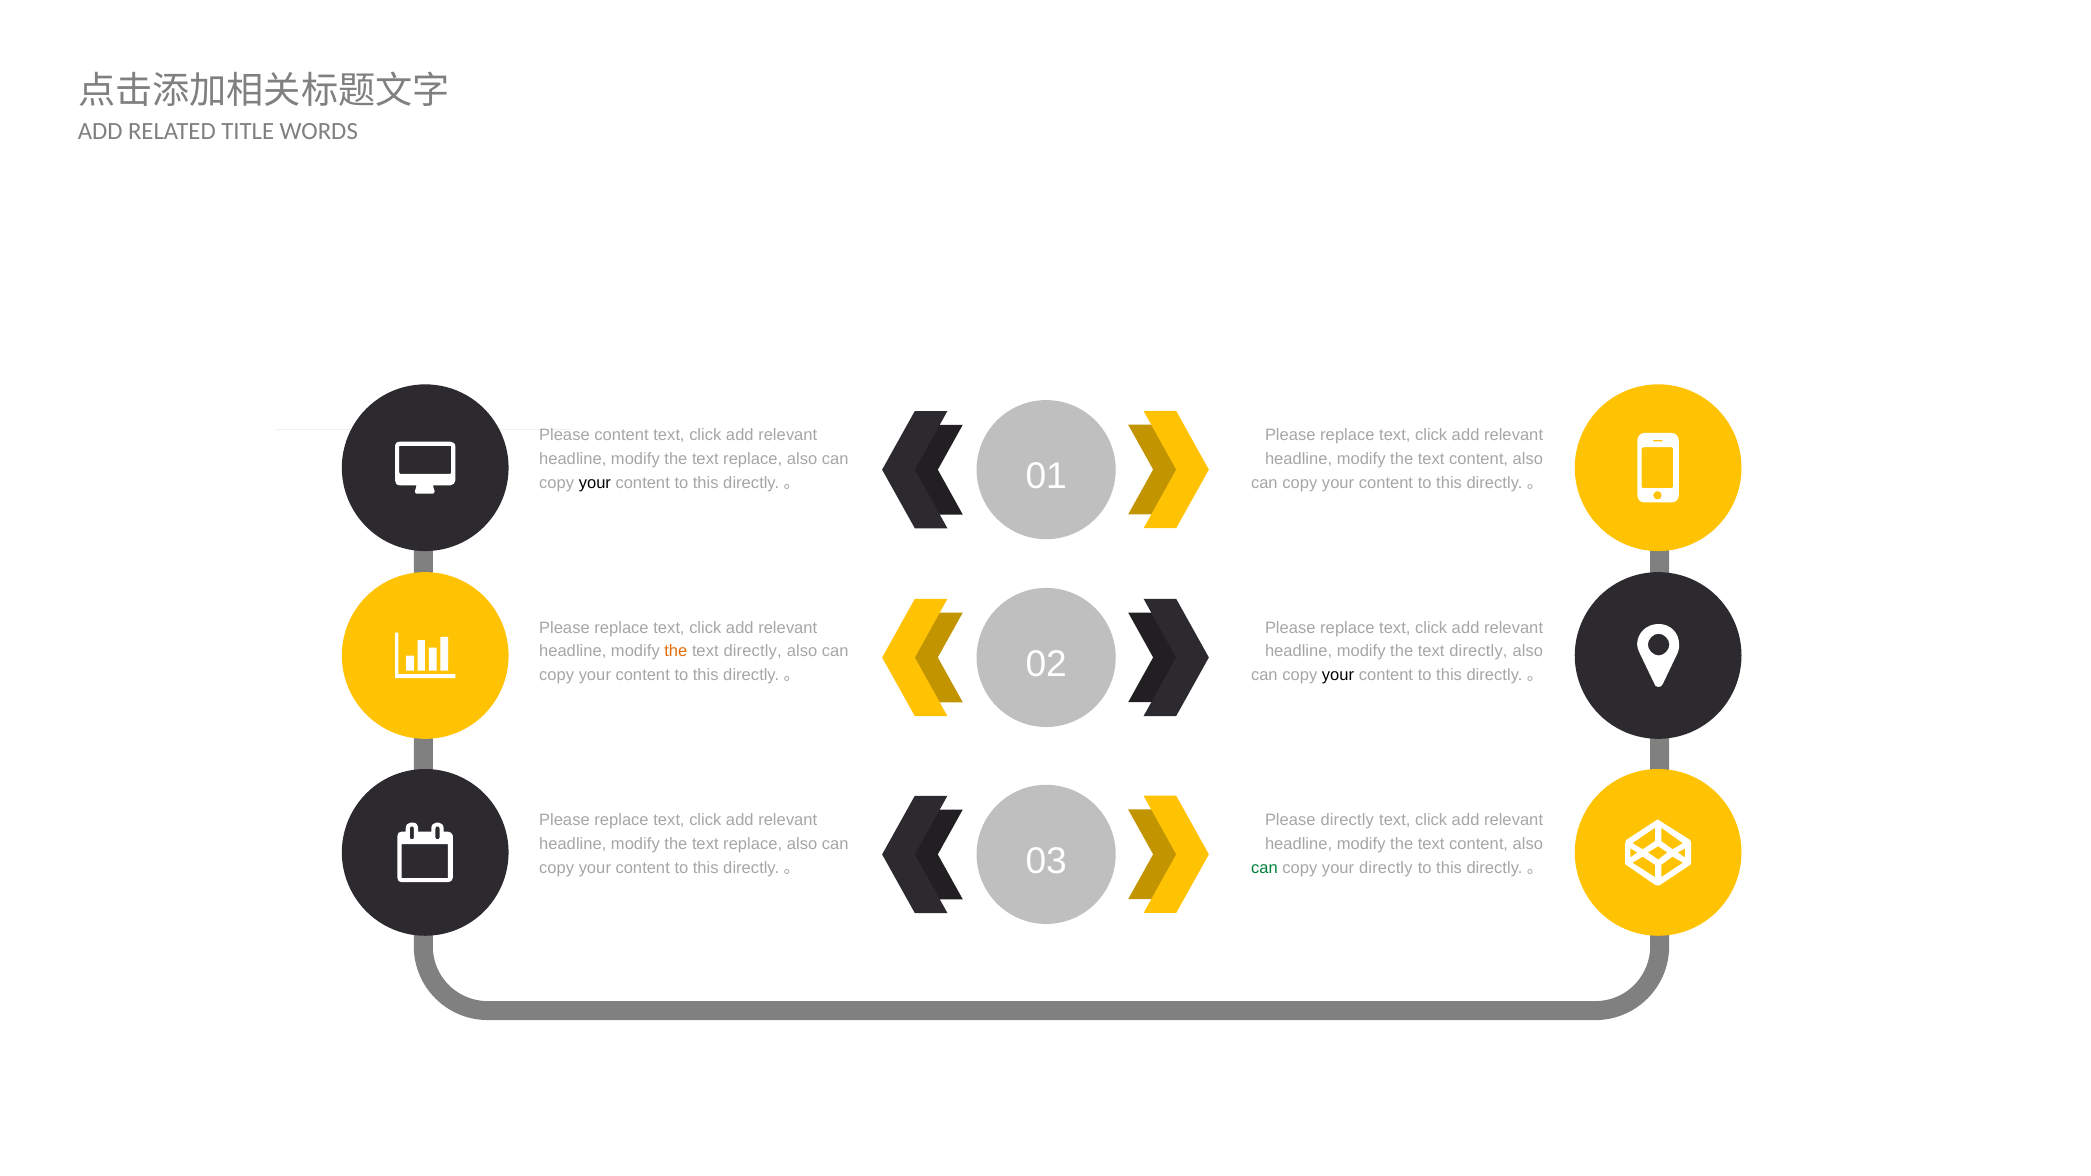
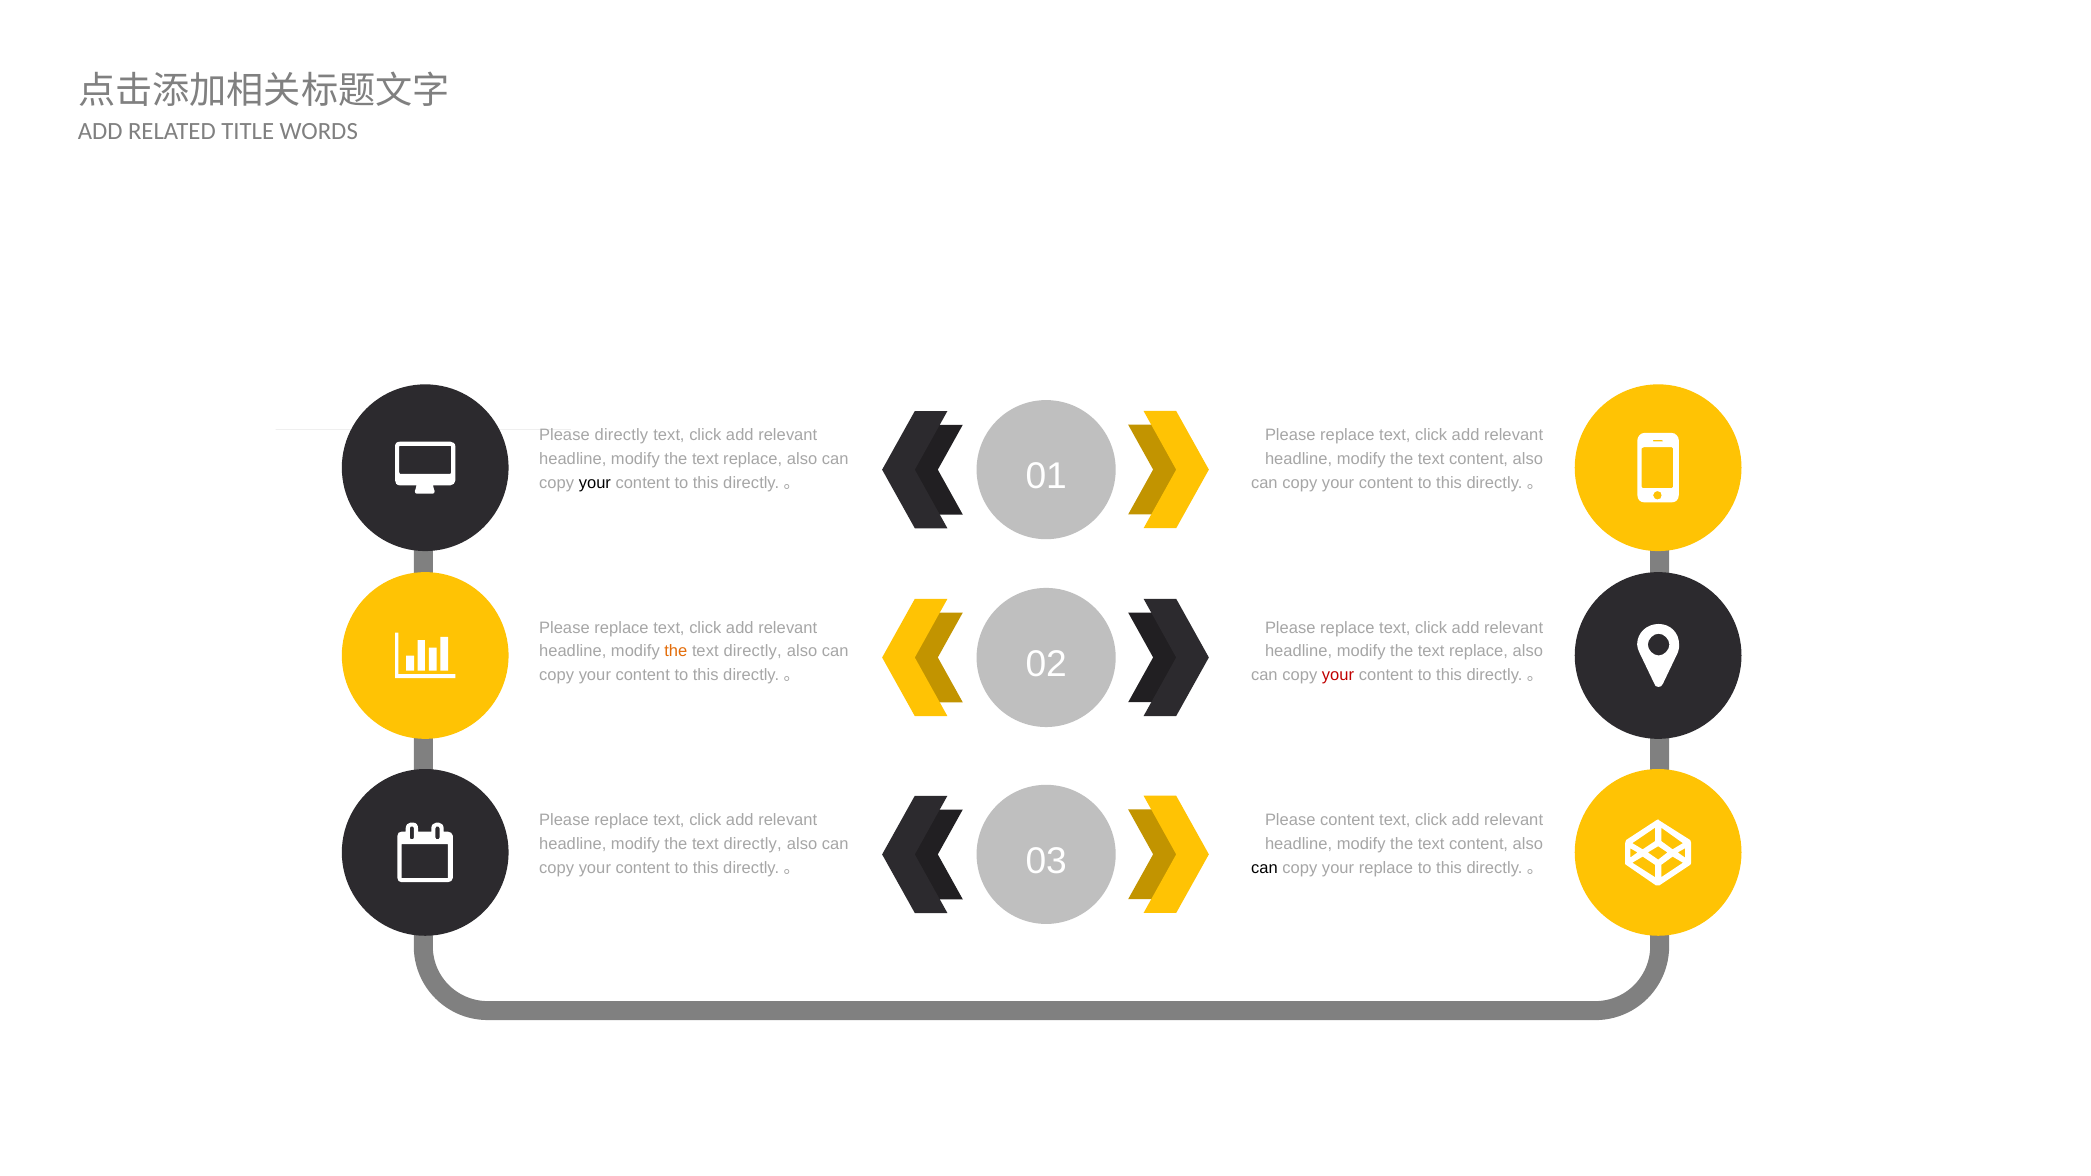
Please content: content -> directly
directly at (1478, 652): directly -> replace
your at (1338, 675) colour: black -> red
Please directly: directly -> content
replace at (753, 844): replace -> directly
can at (1264, 868) colour: green -> black
your directly: directly -> replace
